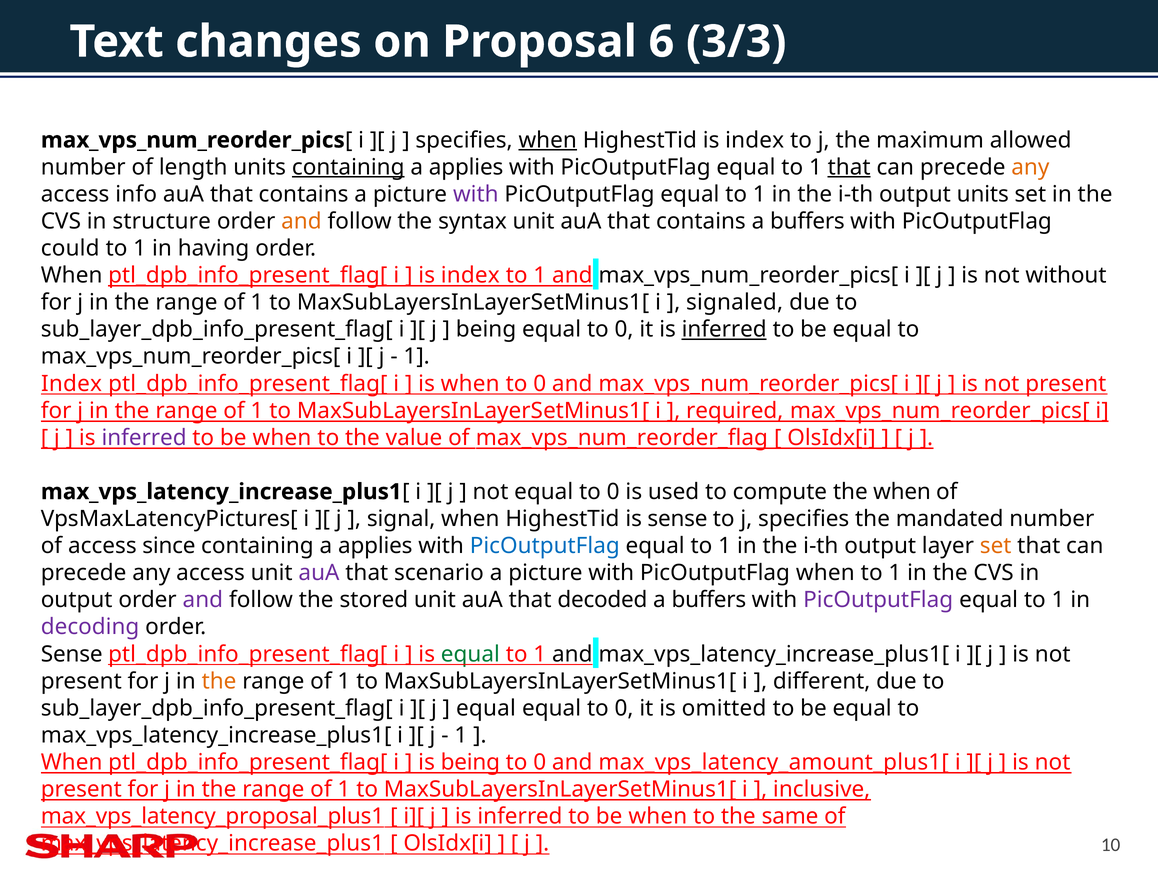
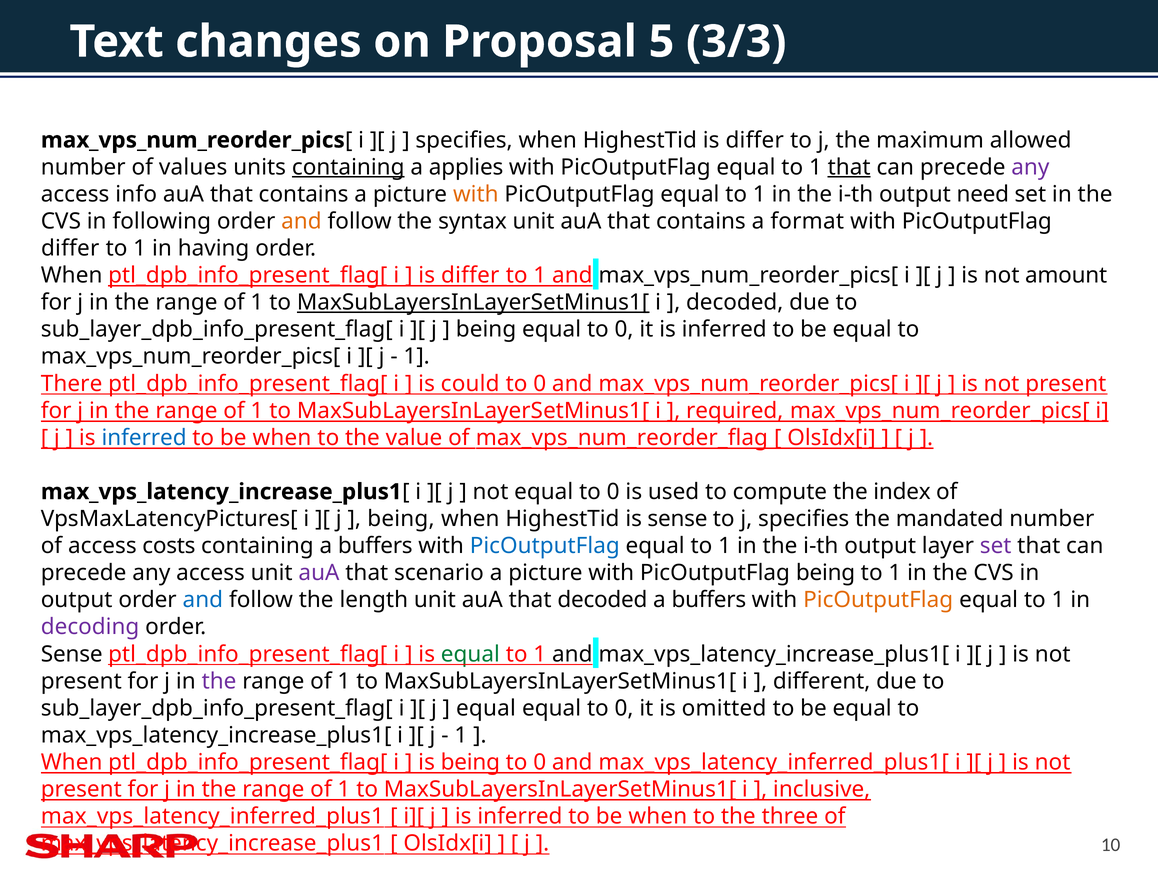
6: 6 -> 5
when at (548, 140) underline: present -> none
HighestTid is index: index -> differ
length: length -> values
any at (1030, 167) colour: orange -> purple
with at (476, 194) colour: purple -> orange
output units: units -> need
structure: structure -> following
contains a buffers: buffers -> format
could at (70, 248): could -> differ
index at (470, 275): index -> differ
without: without -> amount
MaxSubLayersInLayerSetMinus1[ at (473, 302) underline: none -> present
signaled at (735, 302): signaled -> decoded
inferred at (724, 329) underline: present -> none
Index at (72, 383): Index -> There
is when: when -> could
inferred at (144, 437) colour: purple -> blue
the when: when -> index
signal at (401, 519): signal -> being
since: since -> costs
applies at (375, 546): applies -> buffers
set at (996, 546) colour: orange -> purple
PicOutputFlag when: when -> being
and at (203, 600) colour: purple -> blue
stored: stored -> length
PicOutputFlag at (878, 600) colour: purple -> orange
the at (219, 681) colour: orange -> purple
max_vps_latency_amount_plus1[: max_vps_latency_amount_plus1[ -> max_vps_latency_inferred_plus1[
max_vps_latency_proposal_plus1: max_vps_latency_proposal_plus1 -> max_vps_latency_inferred_plus1
same: same -> three
